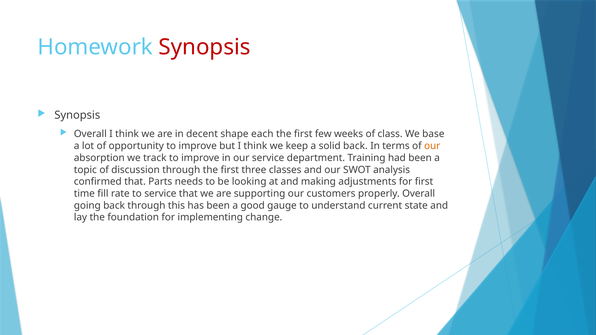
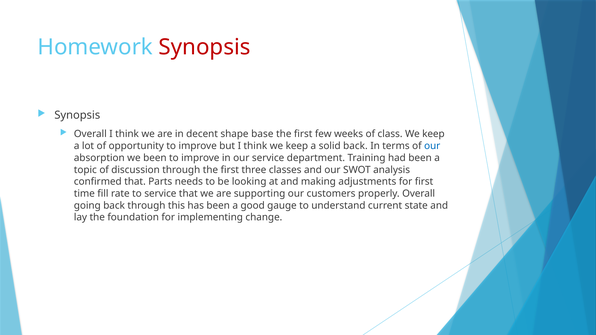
each: each -> base
class We base: base -> keep
our at (432, 146) colour: orange -> blue
we track: track -> been
